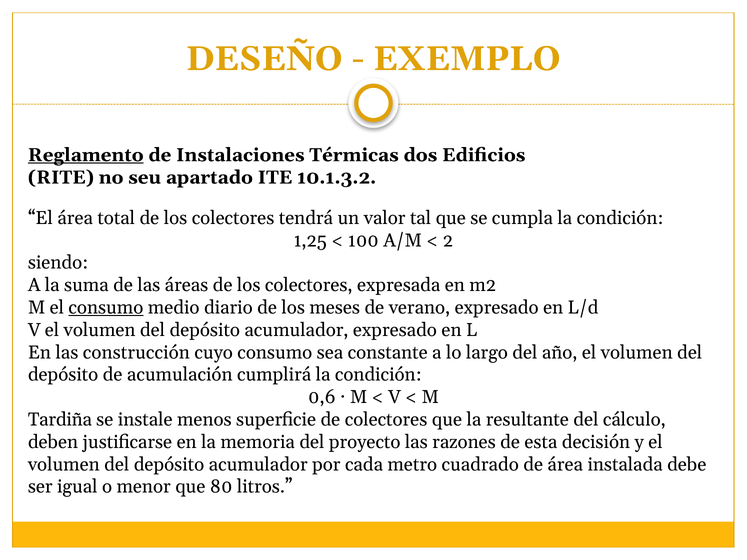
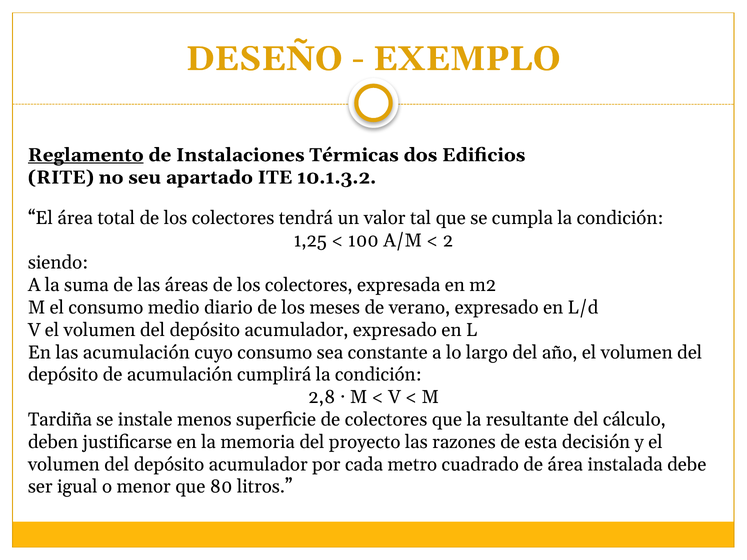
consumo at (106, 308) underline: present -> none
las construcción: construcción -> acumulación
0,6: 0,6 -> 2,8
